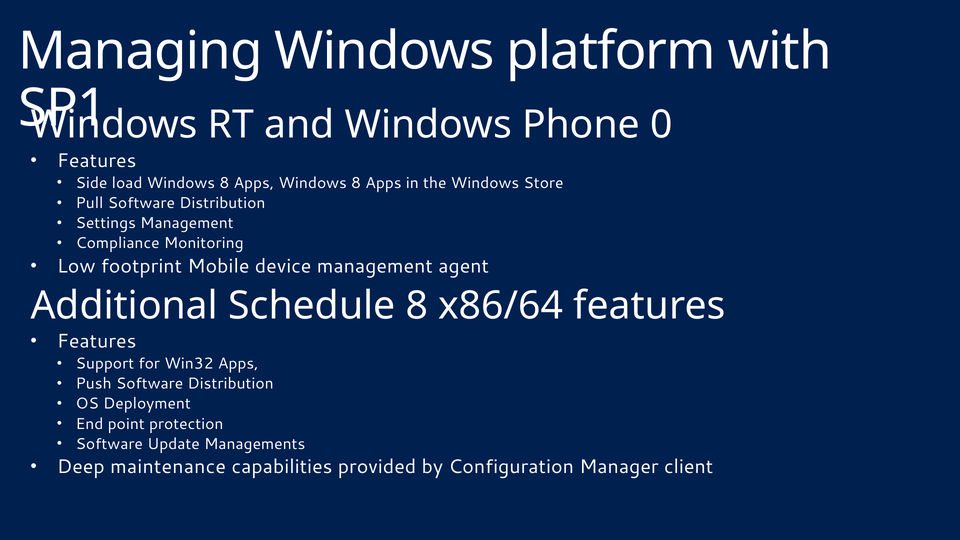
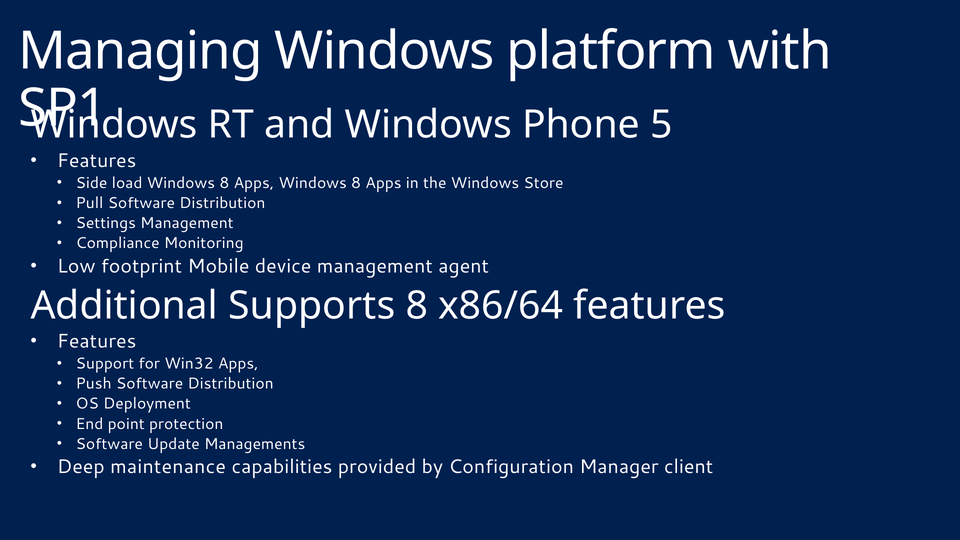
0: 0 -> 5
Schedule: Schedule -> Supports
